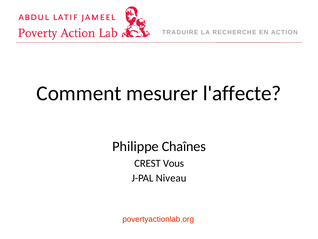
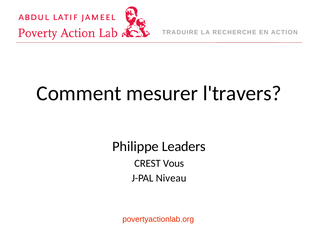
l'affecte: l'affecte -> l'travers
Chaînes: Chaînes -> Leaders
